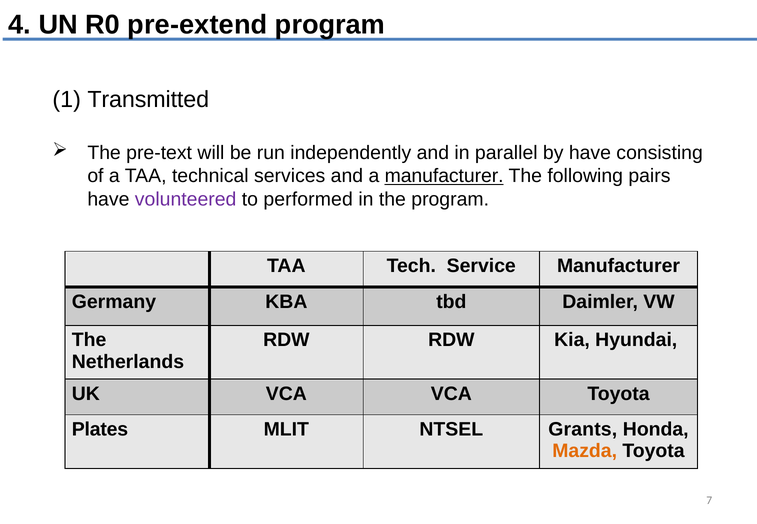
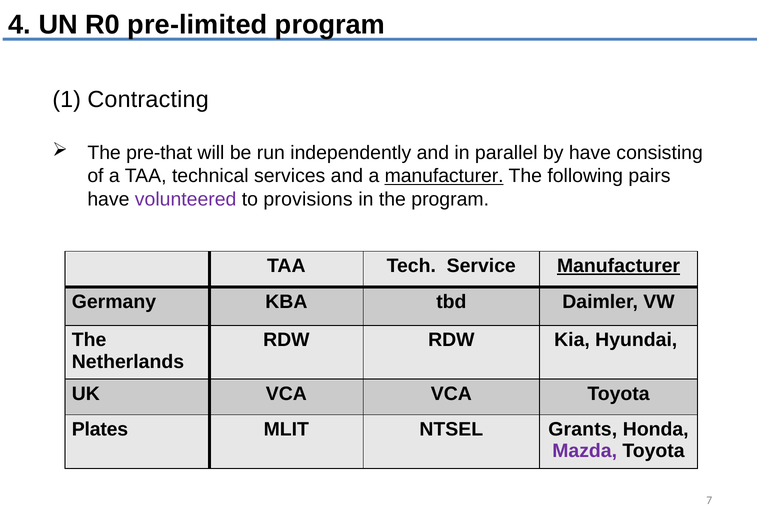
pre-extend: pre-extend -> pre-limited
Transmitted: Transmitted -> Contracting
pre-text: pre-text -> pre-that
performed: performed -> provisions
Manufacturer at (619, 266) underline: none -> present
Mazda colour: orange -> purple
